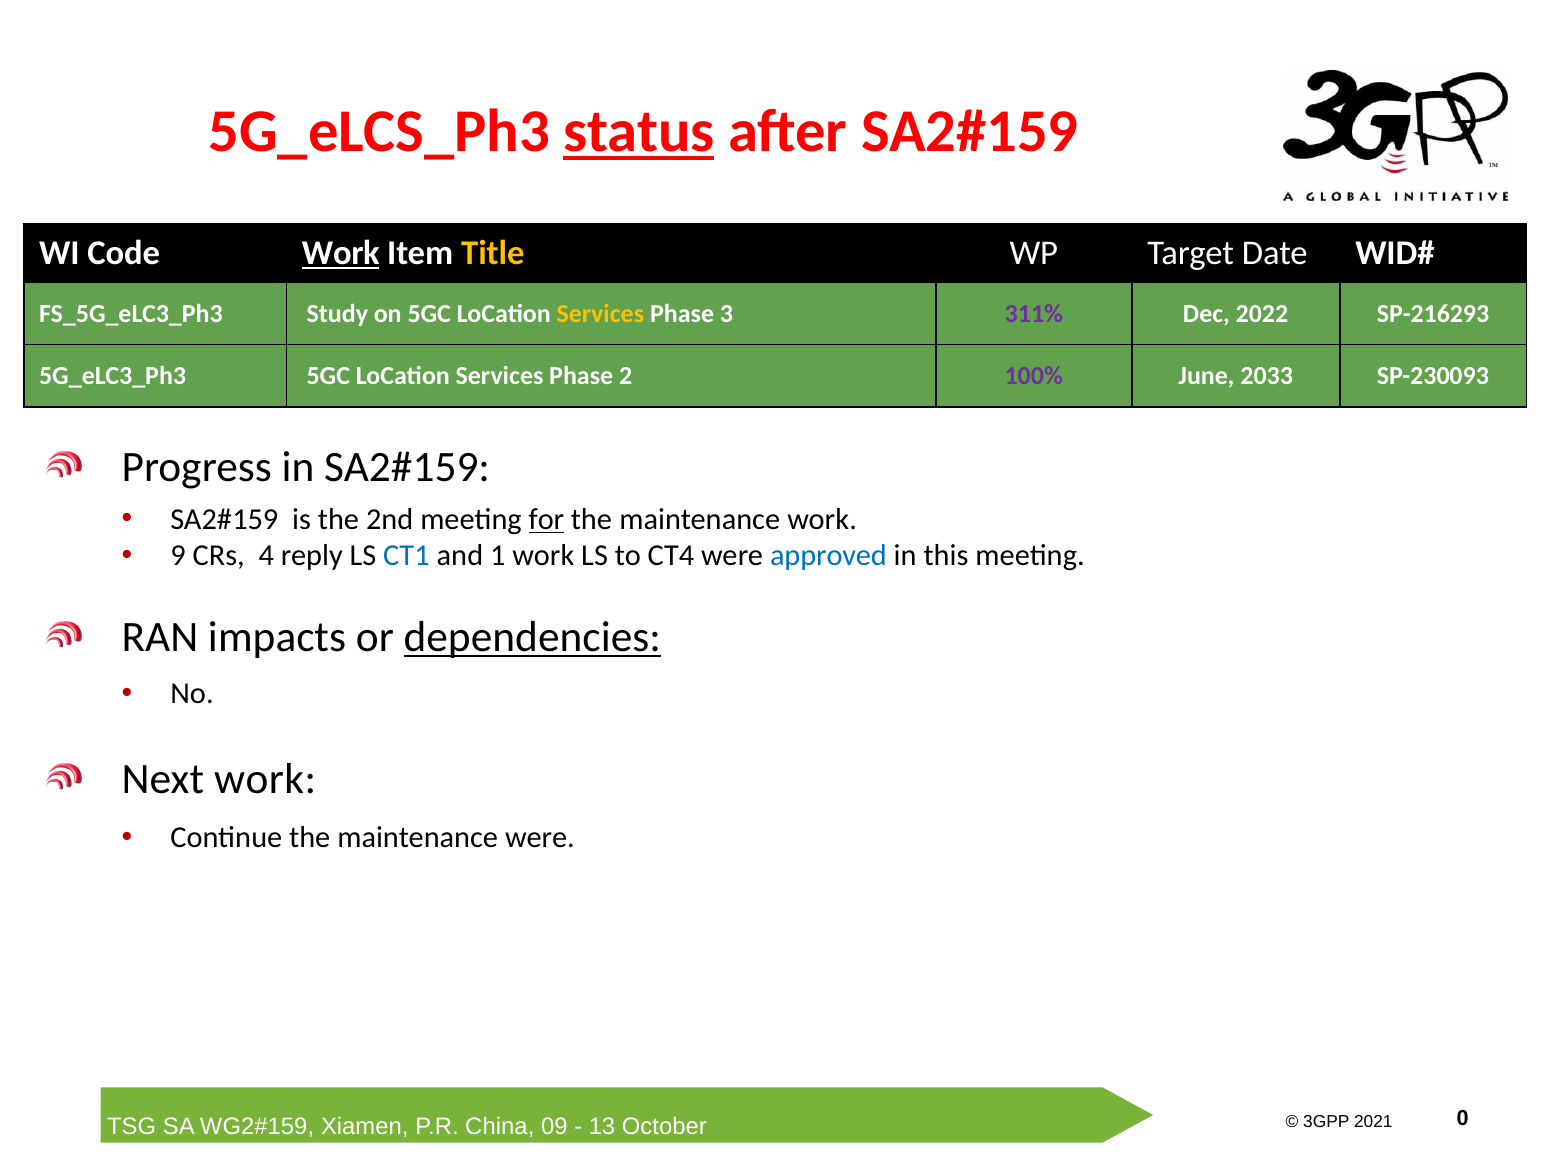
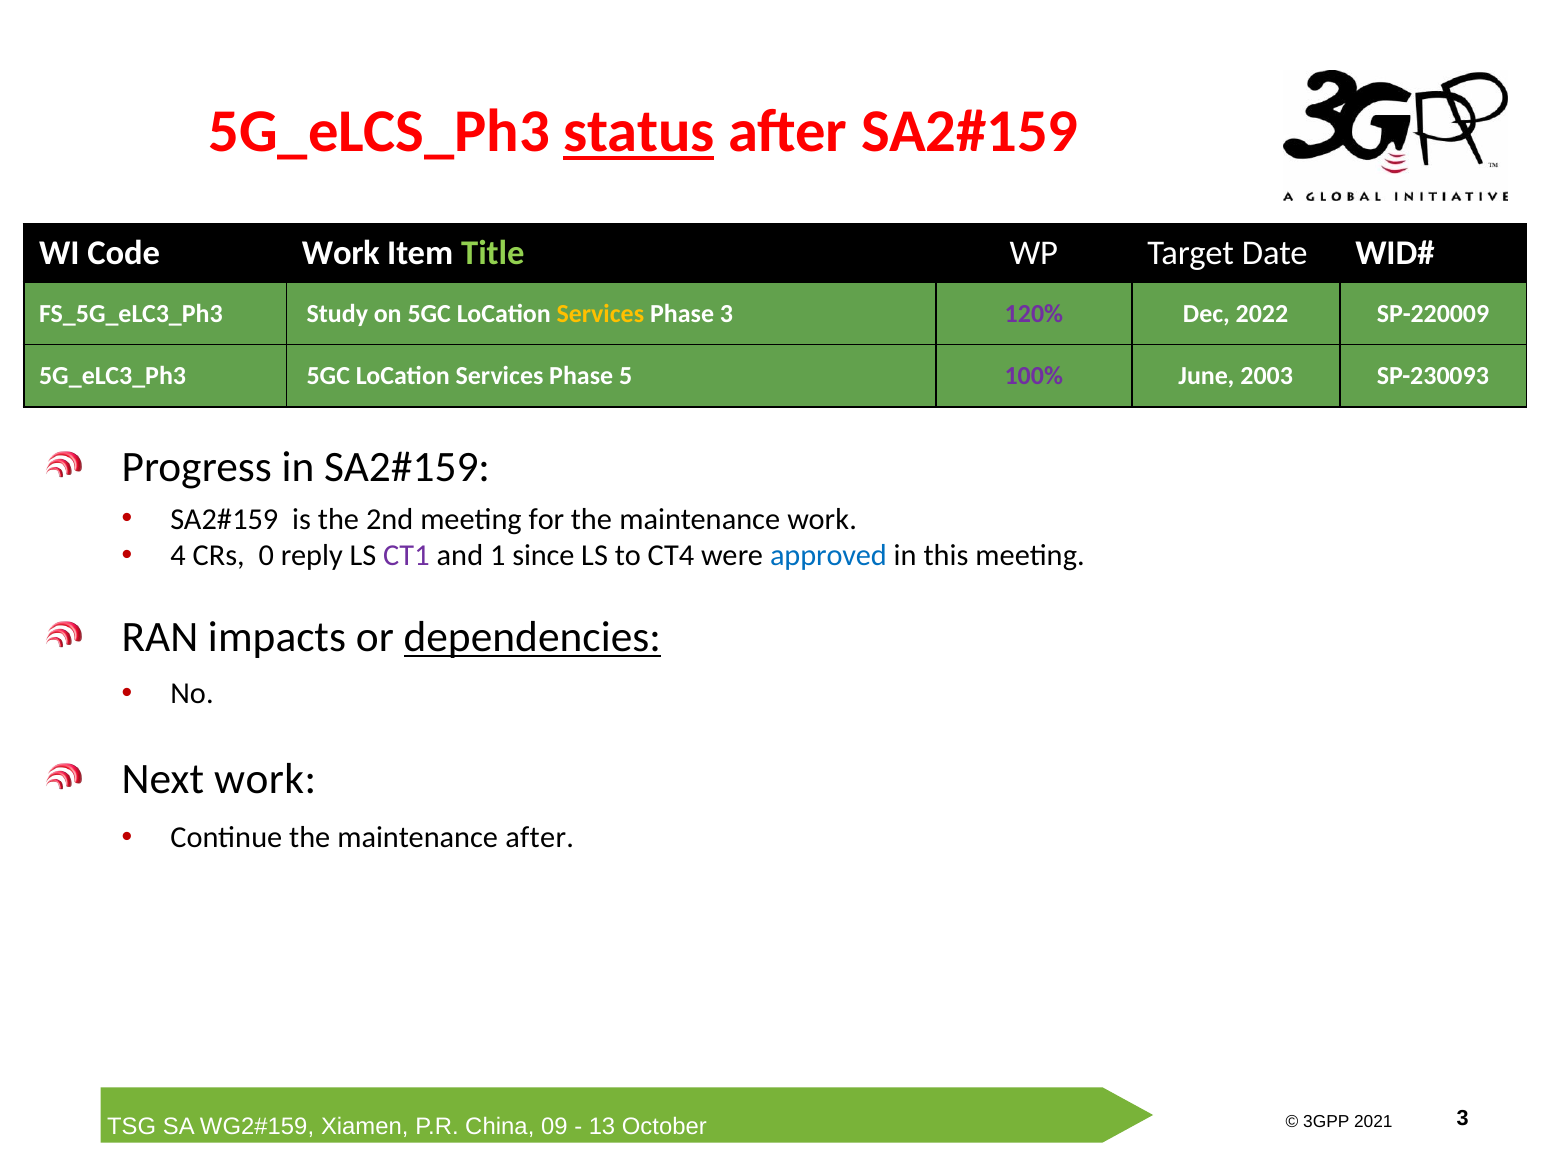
Work at (341, 253) underline: present -> none
Title colour: yellow -> light green
311%: 311% -> 120%
SP-216293: SP-216293 -> SP-220009
2: 2 -> 5
2033: 2033 -> 2003
for underline: present -> none
9: 9 -> 4
4: 4 -> 0
CT1 colour: blue -> purple
1 work: work -> since
maintenance were: were -> after
0 at (1463, 1119): 0 -> 3
